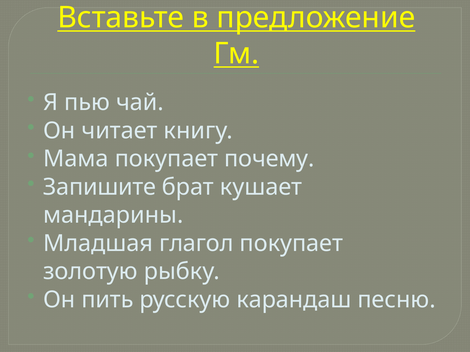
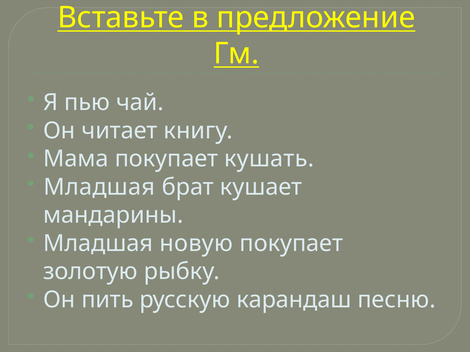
почему: почему -> кушать
Запишите at (100, 187): Запишите -> Младшая
глагол: глагол -> новую
